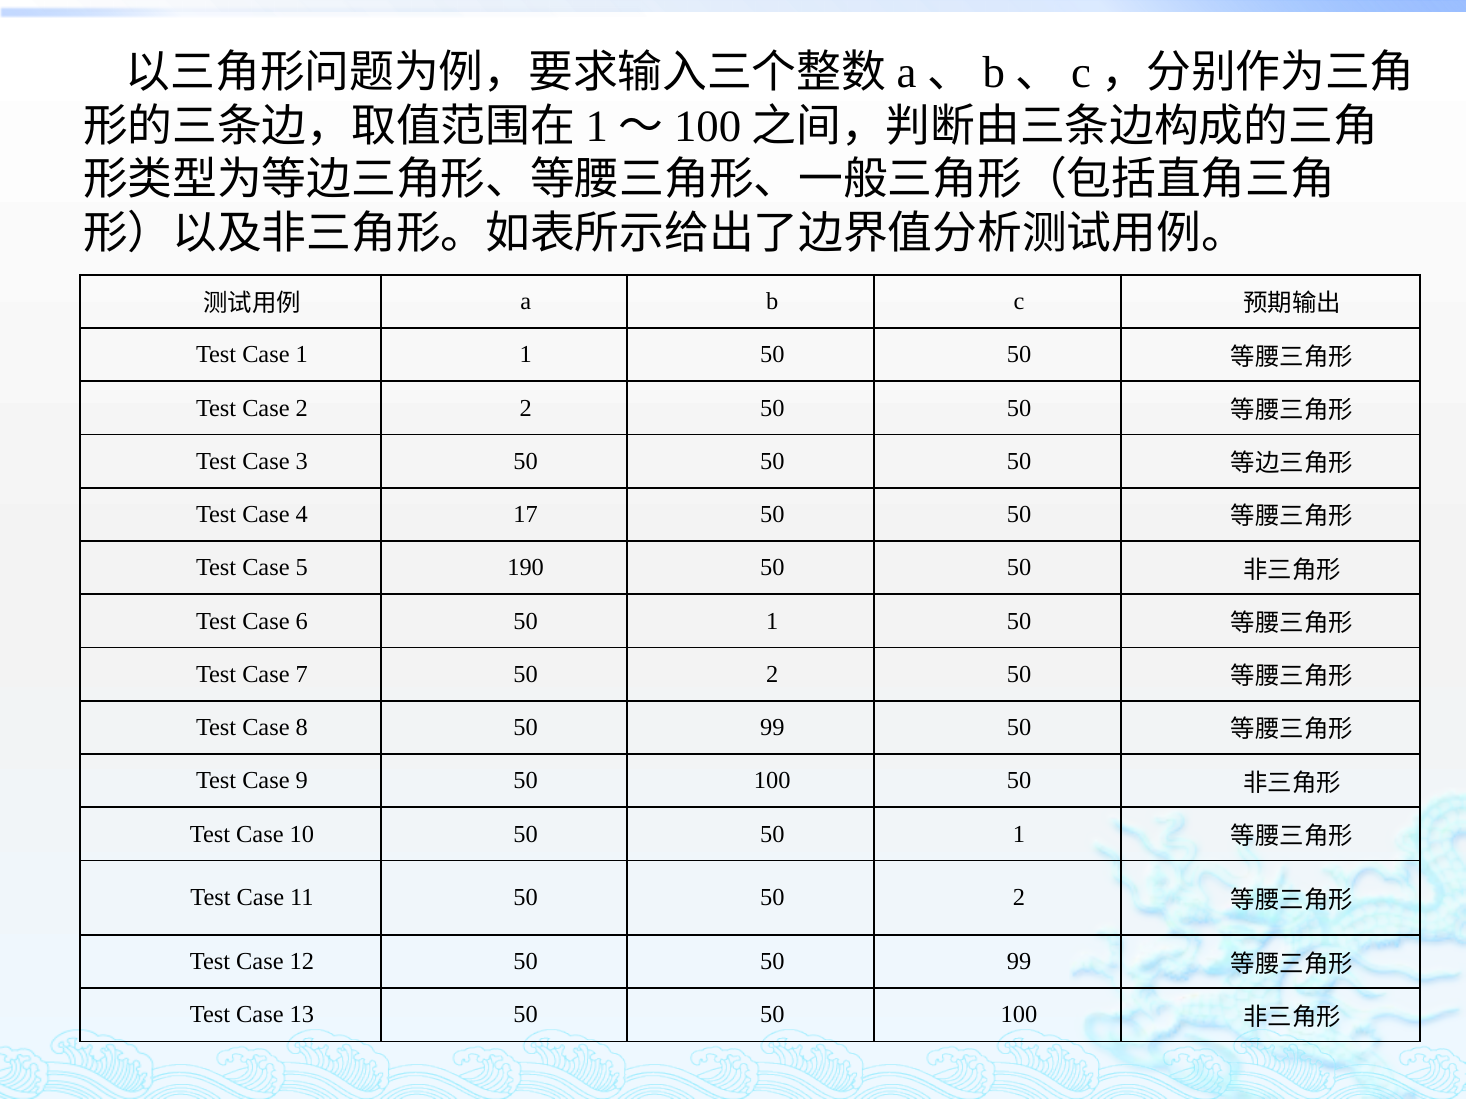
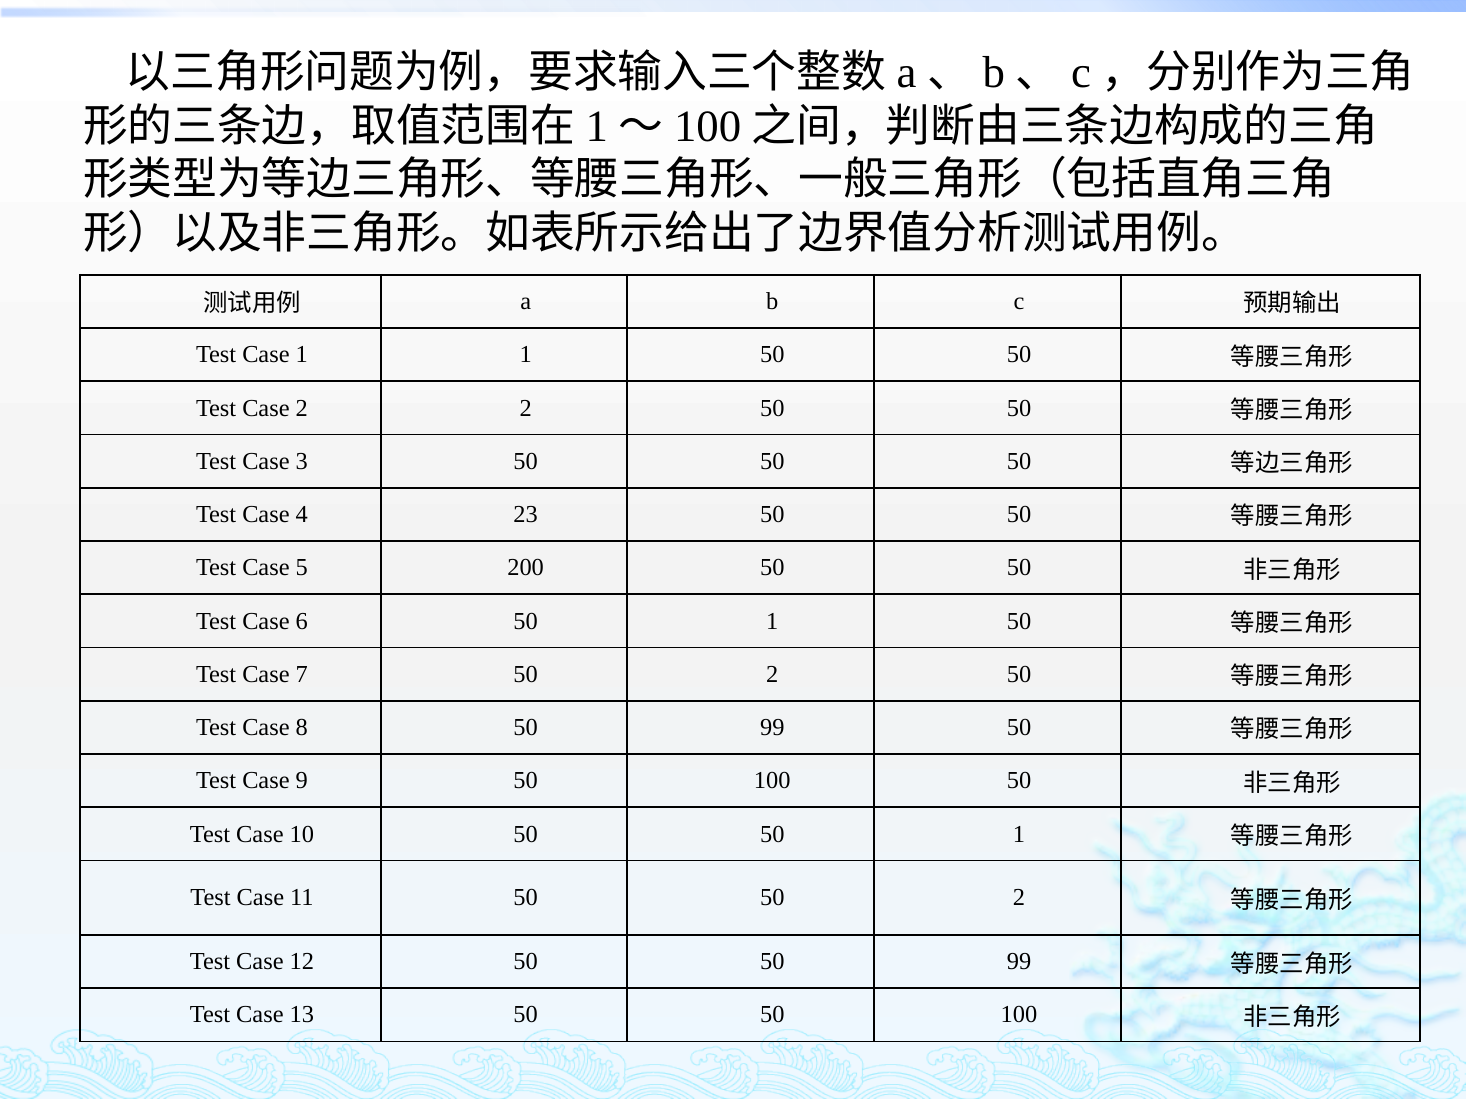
17: 17 -> 23
190: 190 -> 200
